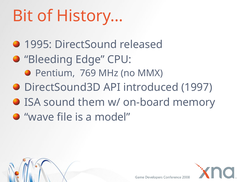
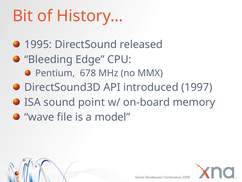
769: 769 -> 678
them: them -> point
